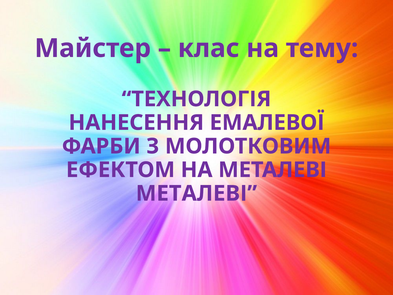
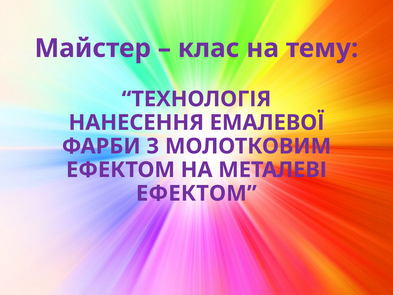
МЕТАЛЕВІ at (196, 193): МЕТАЛЕВІ -> ЕФЕКТОМ
